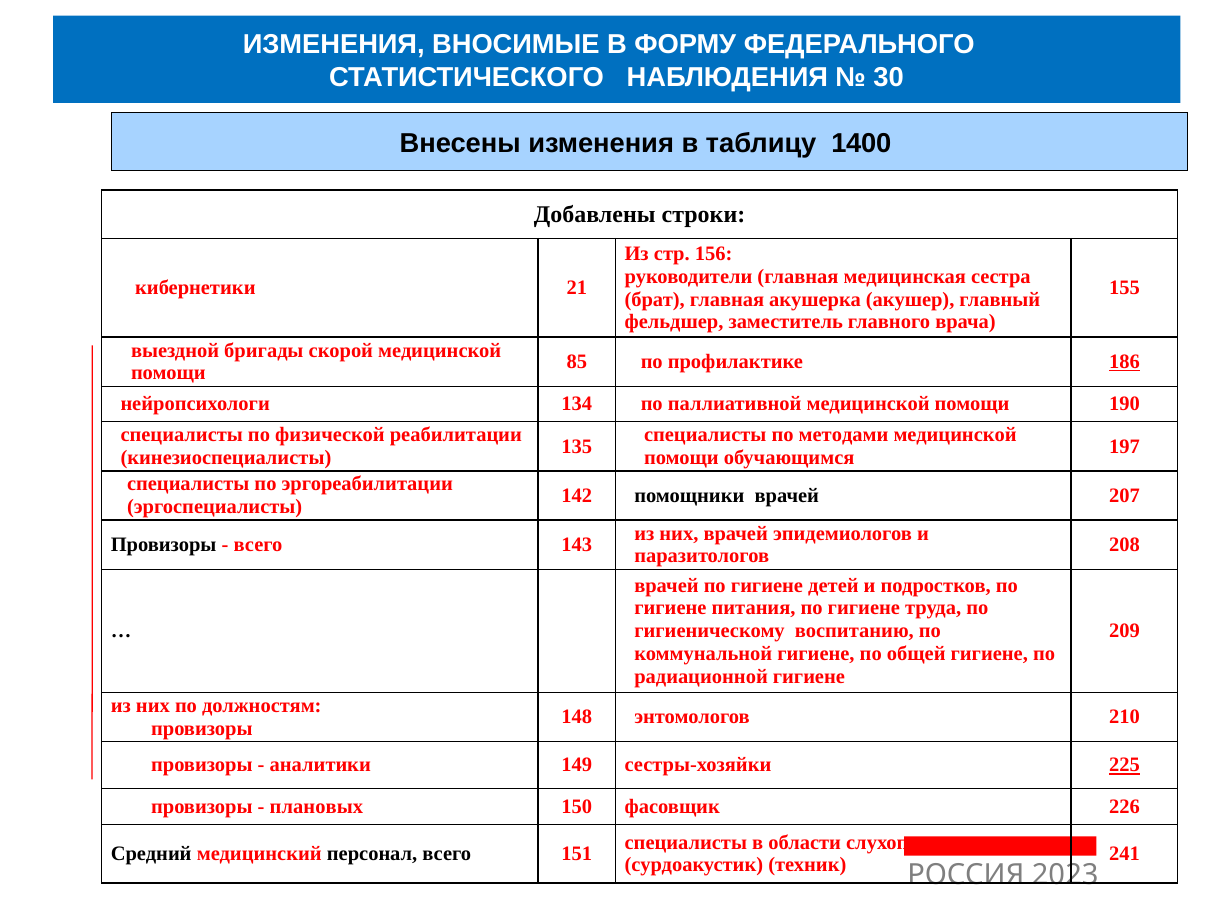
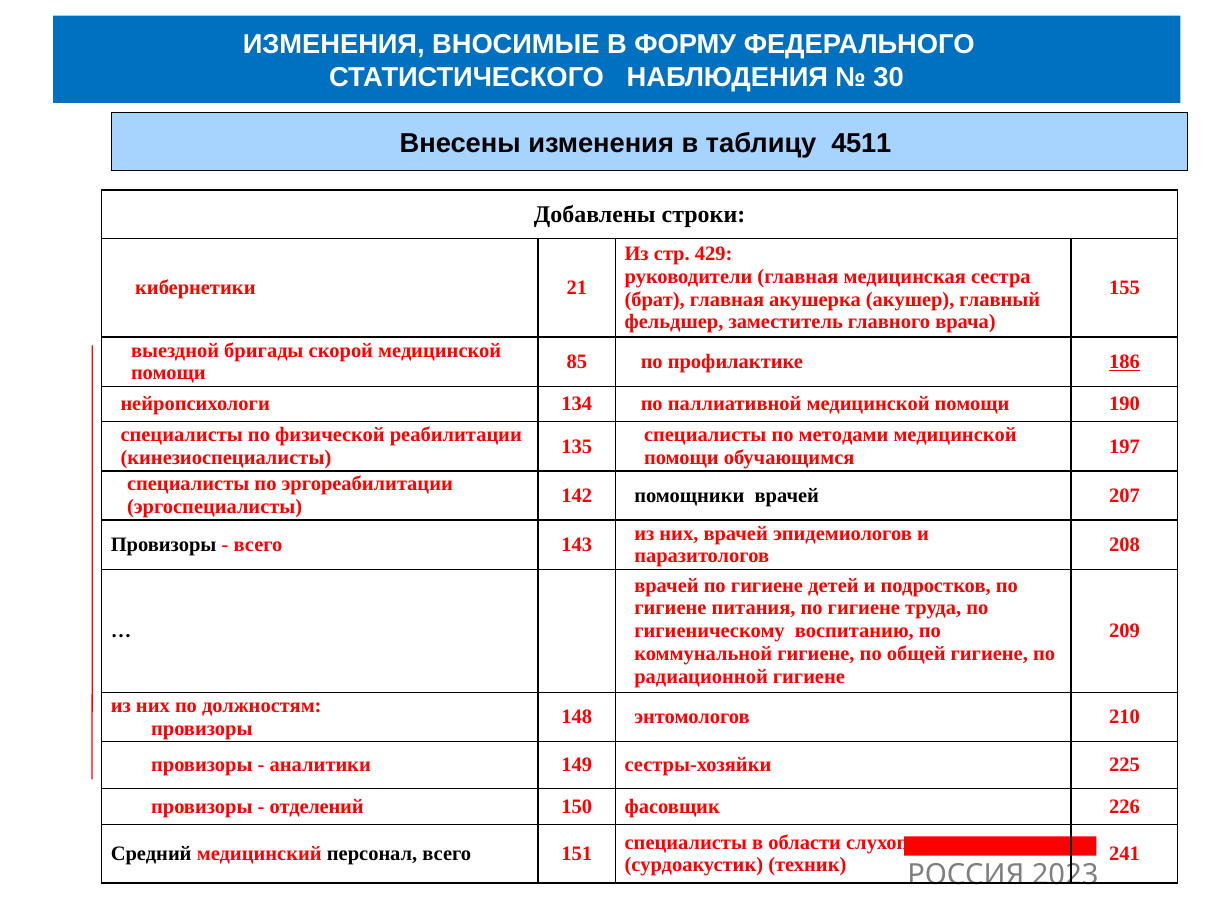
1400: 1400 -> 4511
156: 156 -> 429
225 underline: present -> none
плановых: плановых -> отделений
